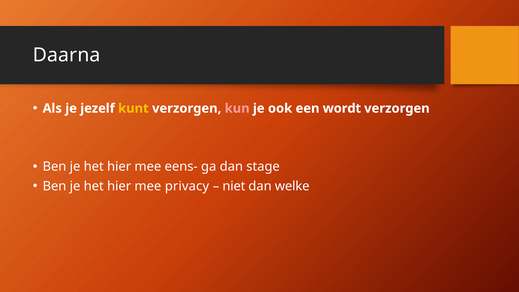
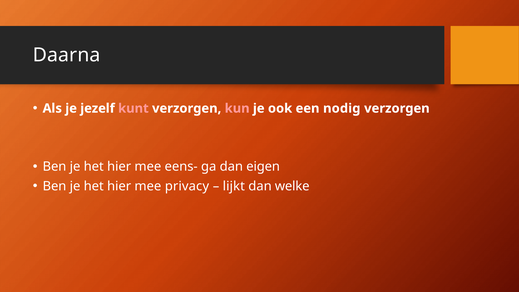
kunt colour: yellow -> pink
wordt: wordt -> nodig
stage: stage -> eigen
niet: niet -> lijkt
